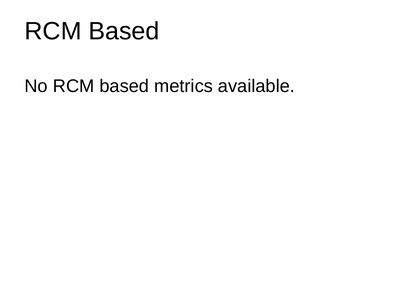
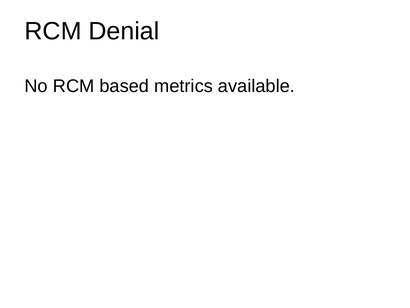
Based at (124, 31): Based -> Denial
